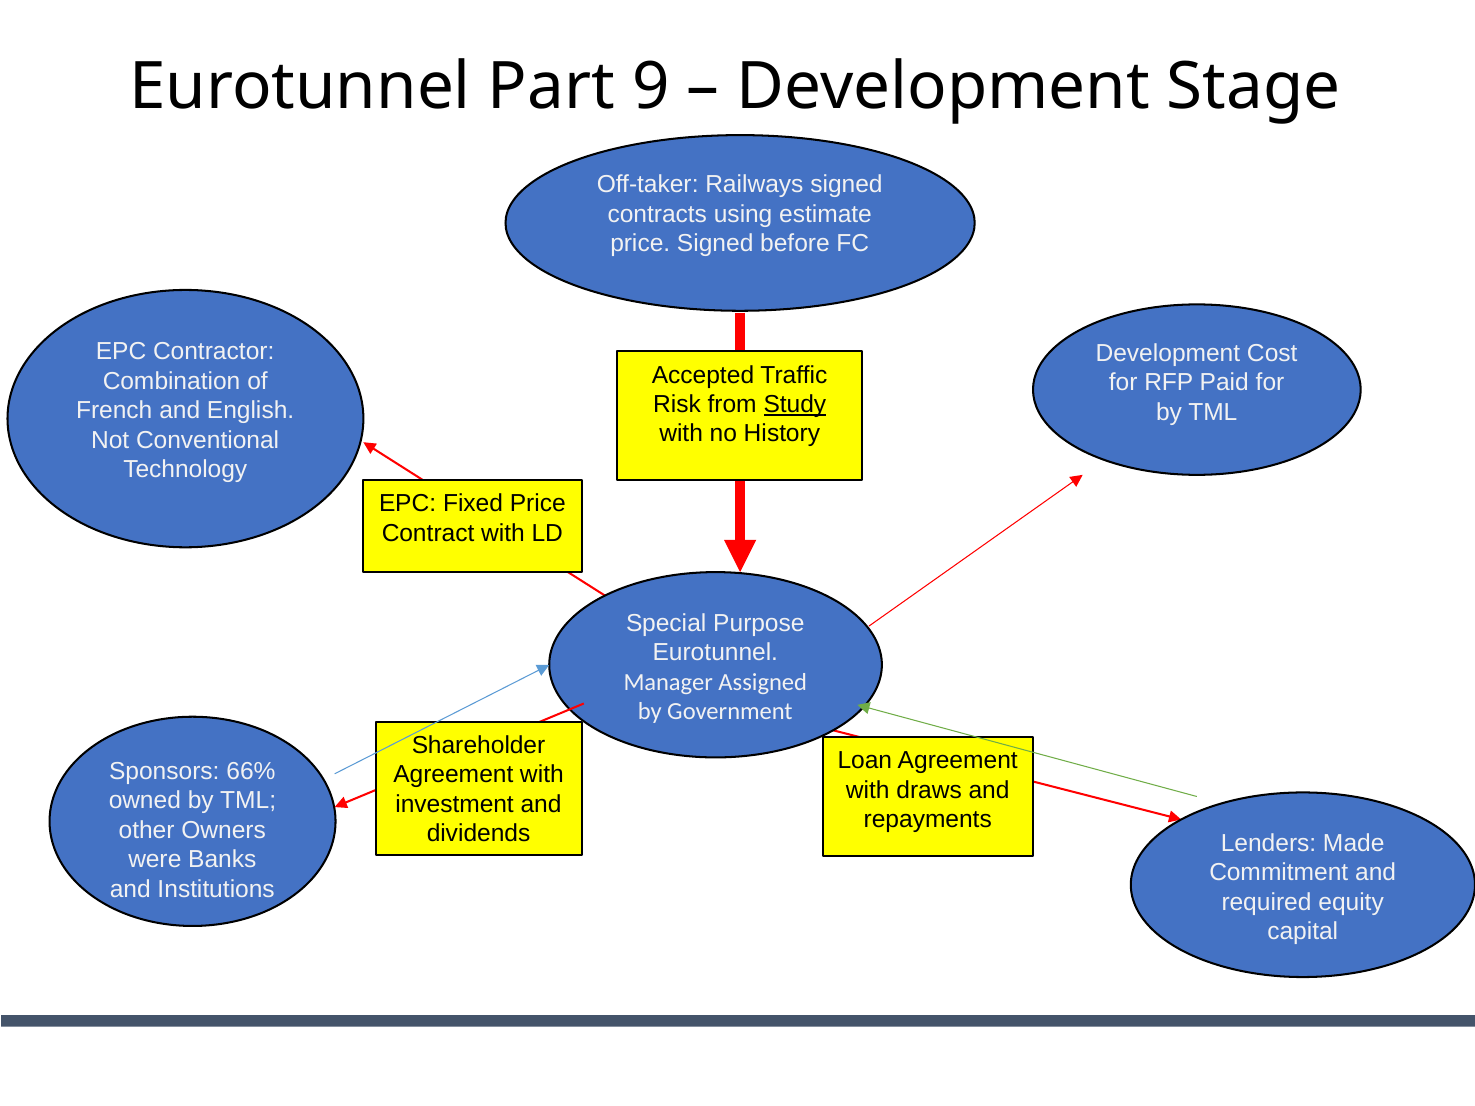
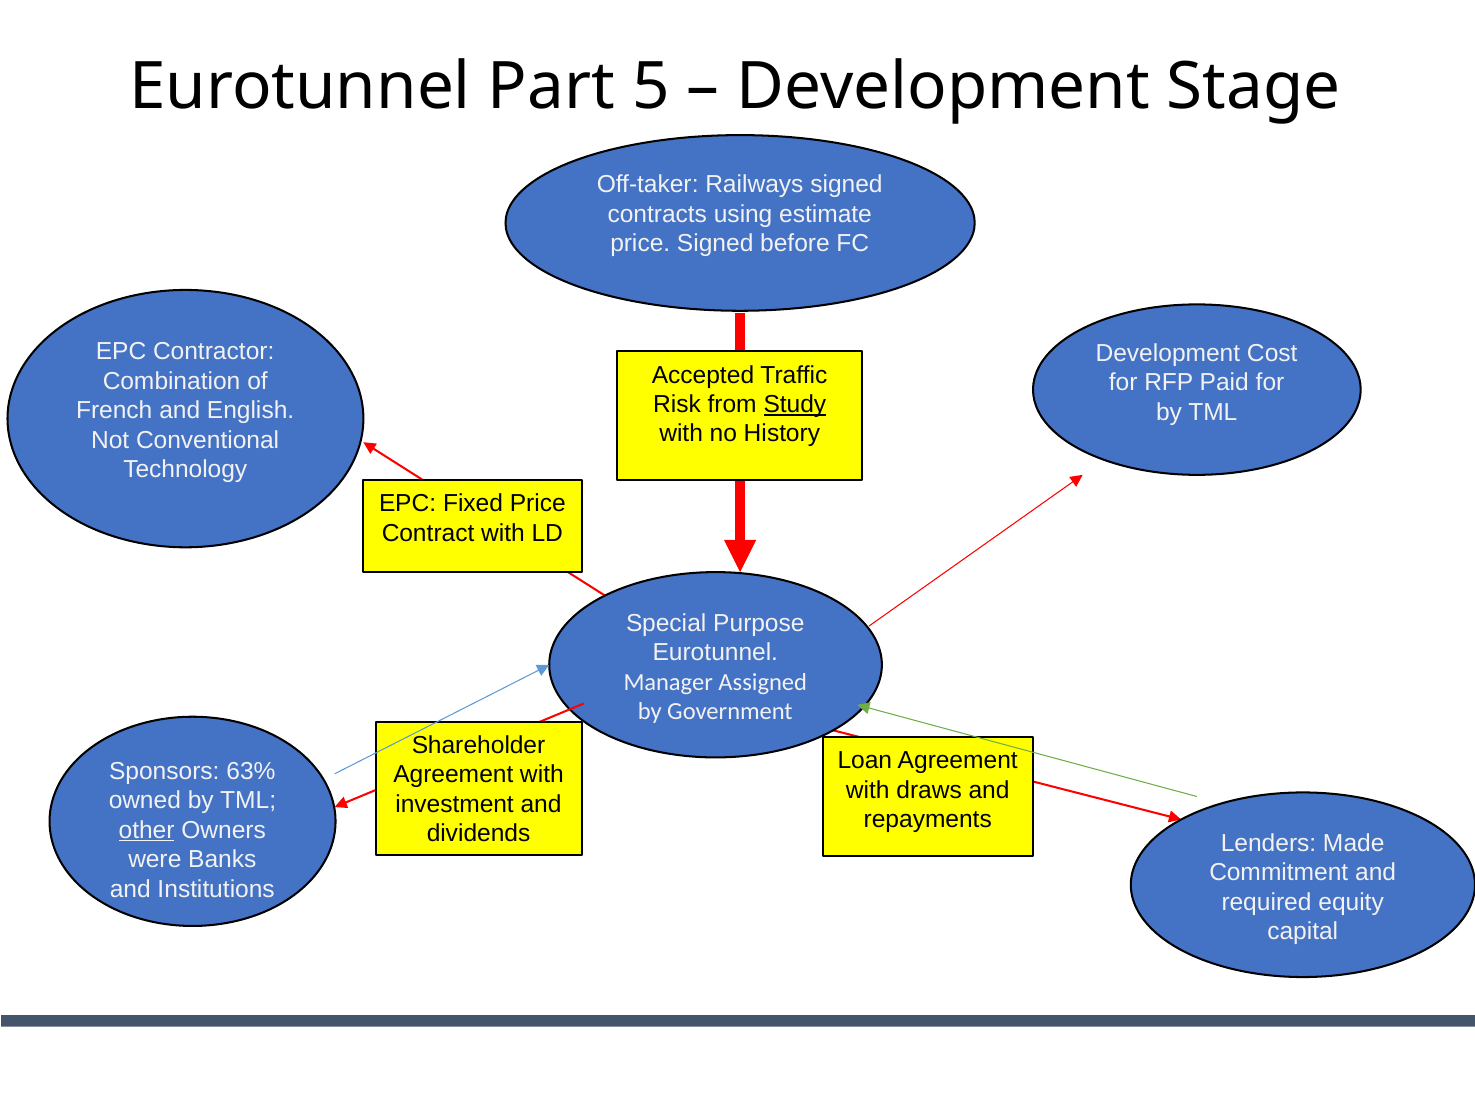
9: 9 -> 5
66%: 66% -> 63%
other underline: none -> present
